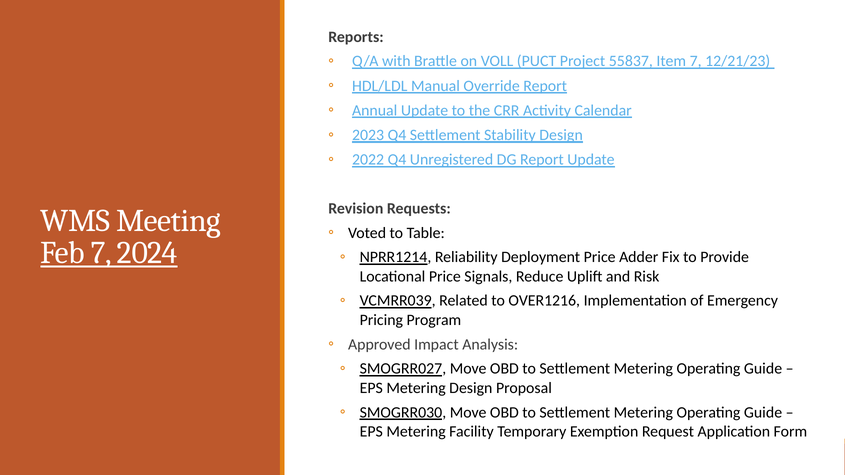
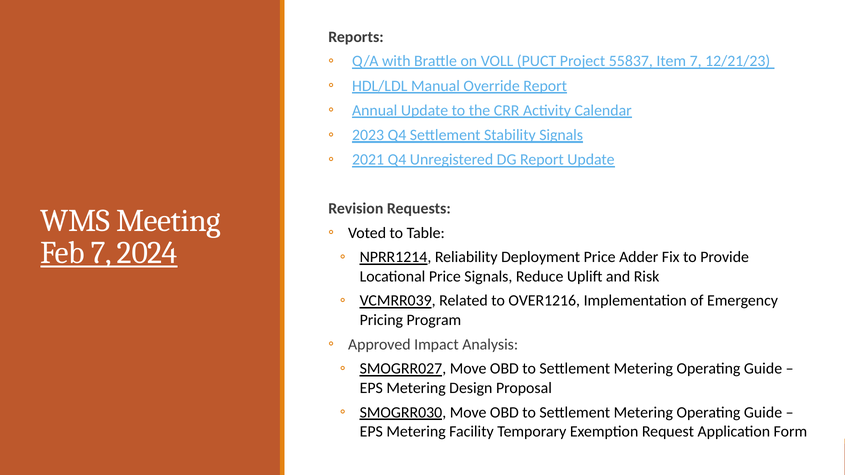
Stability Design: Design -> Signals
2022: 2022 -> 2021
